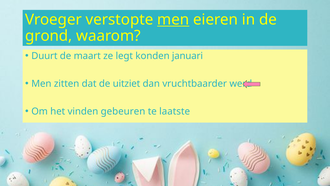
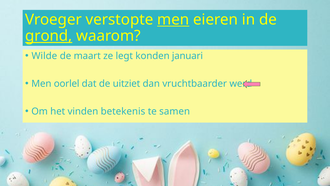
grond underline: none -> present
Duurt: Duurt -> Wilde
zitten: zitten -> oorlel
gebeuren: gebeuren -> betekenis
laatste: laatste -> samen
